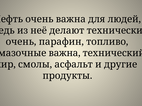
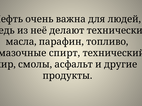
очень at (21, 42): очень -> масла
важна at (65, 53): важна -> спирт
